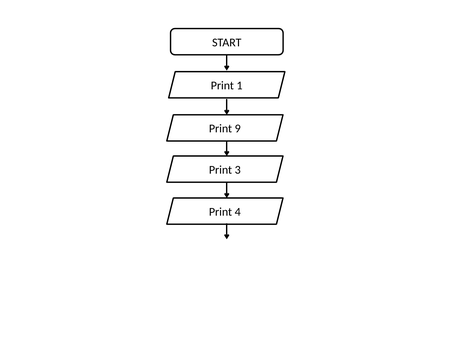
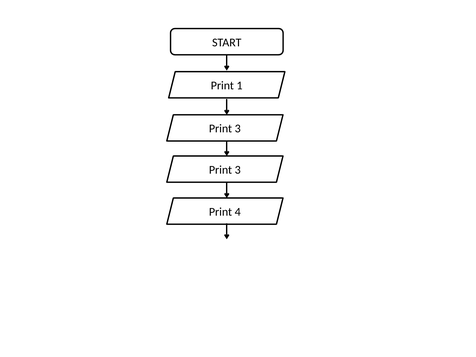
9 at (238, 129): 9 -> 3
